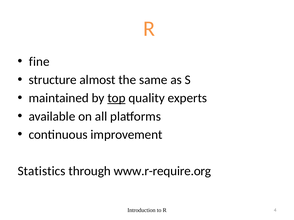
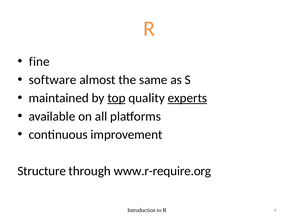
structure: structure -> software
experts underline: none -> present
Statistics: Statistics -> Structure
